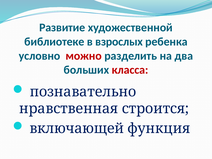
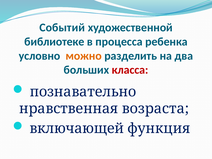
Развитие: Развитие -> Событий
взрослых: взрослых -> процесса
можно colour: red -> orange
строится: строится -> возраста
